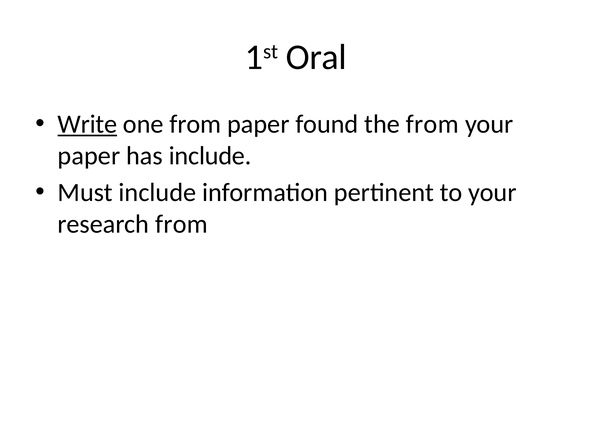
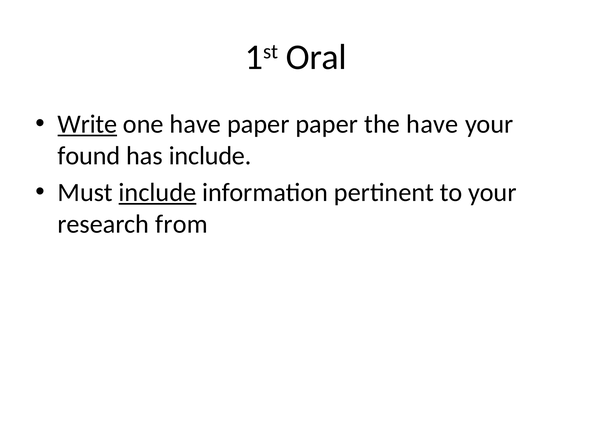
one from: from -> have
paper found: found -> paper
the from: from -> have
paper at (89, 156): paper -> found
include at (157, 192) underline: none -> present
